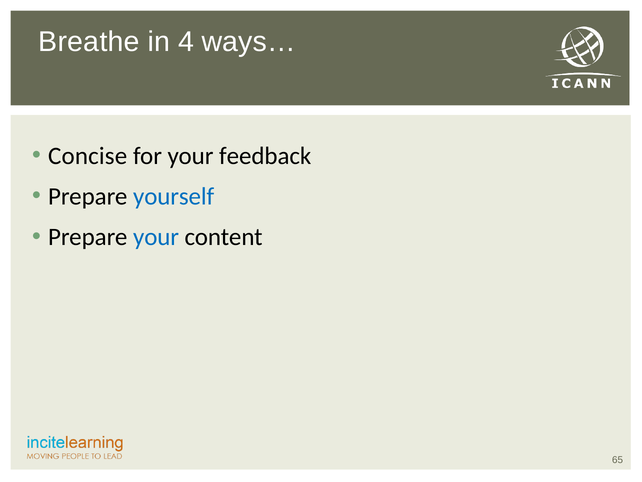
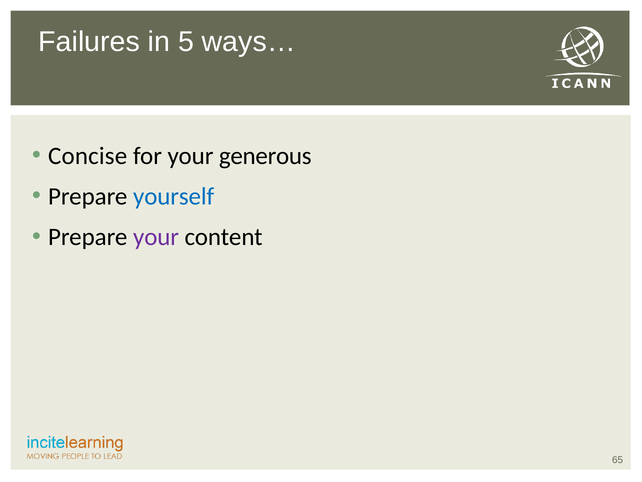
Breathe: Breathe -> Failures
4: 4 -> 5
feedback: feedback -> generous
your at (156, 237) colour: blue -> purple
